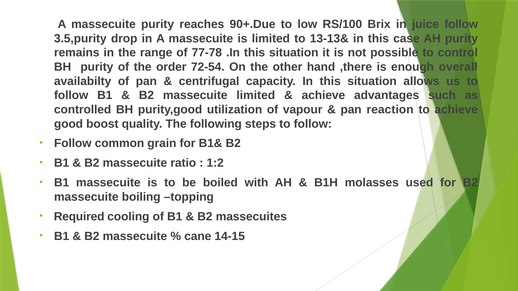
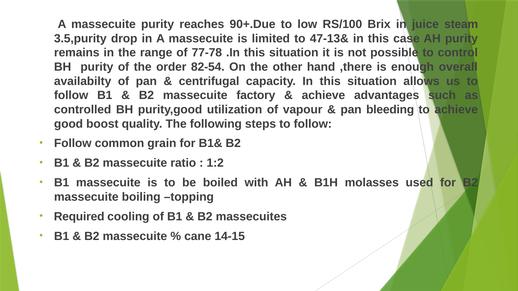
juice follow: follow -> steam
13-13&: 13-13& -> 47-13&
72-54: 72-54 -> 82-54
massecuite limited: limited -> factory
reaction: reaction -> bleeding
